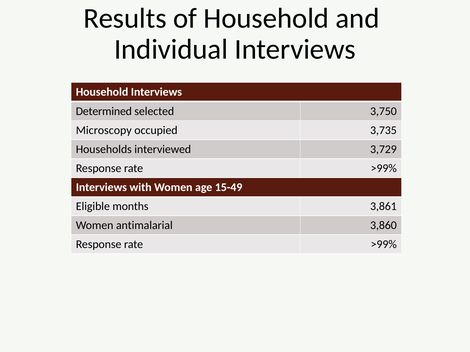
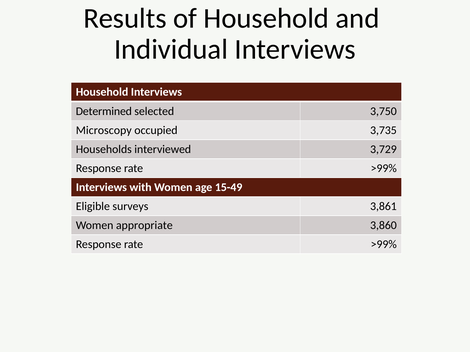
months: months -> surveys
antimalarial: antimalarial -> appropriate
